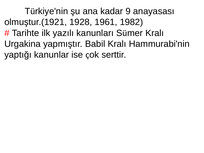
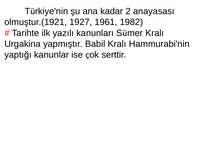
9: 9 -> 2
1928: 1928 -> 1927
